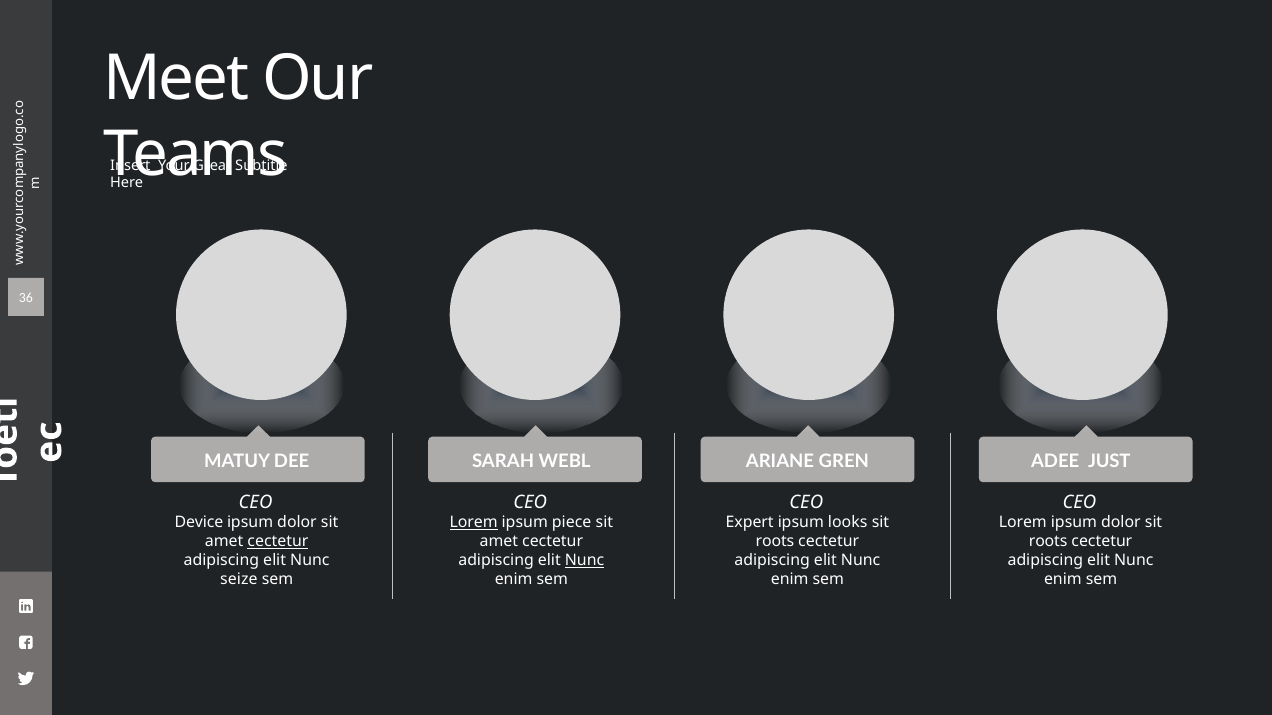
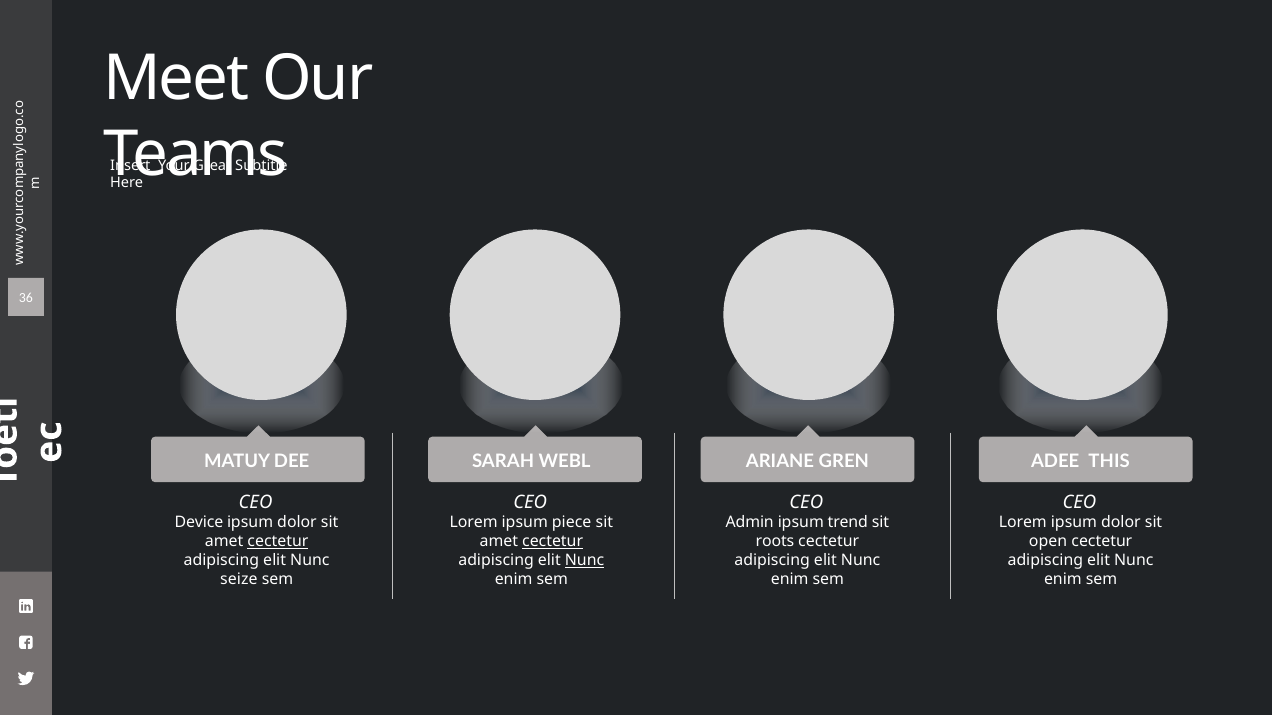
JUST: JUST -> THIS
Lorem at (474, 523) underline: present -> none
Expert: Expert -> Admin
looks: looks -> trend
cectetur at (553, 542) underline: none -> present
roots at (1048, 542): roots -> open
